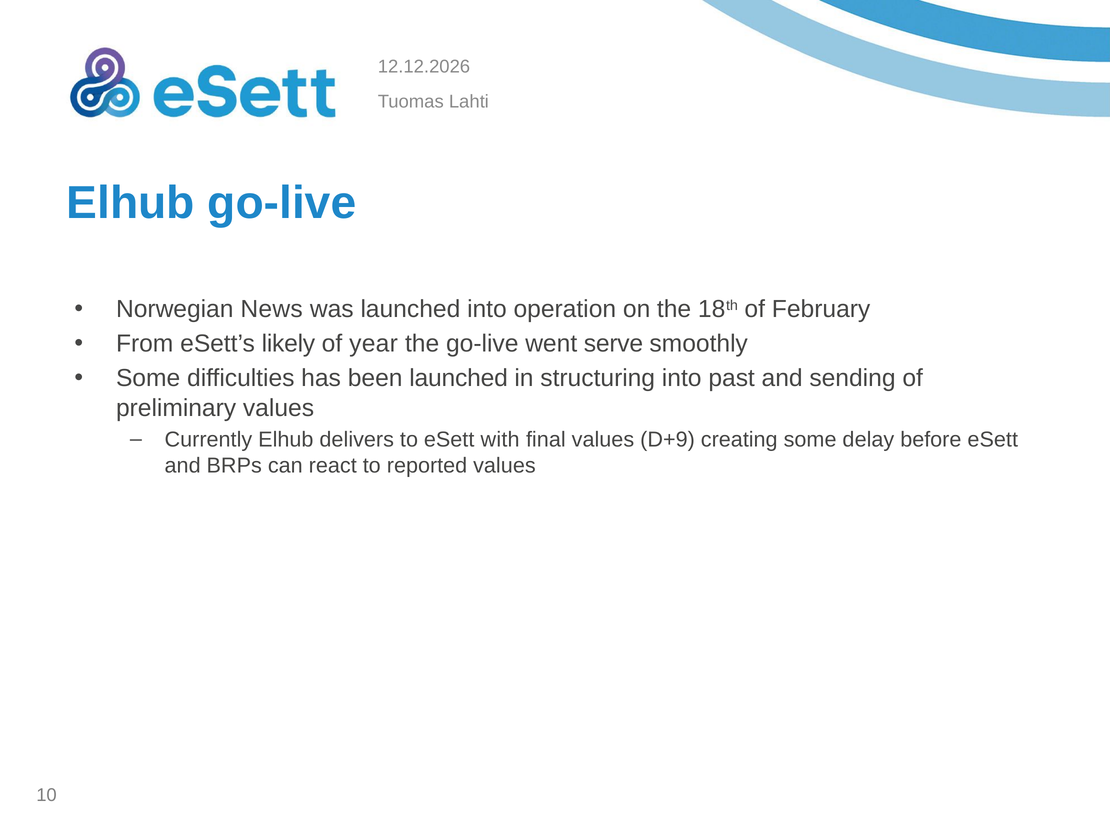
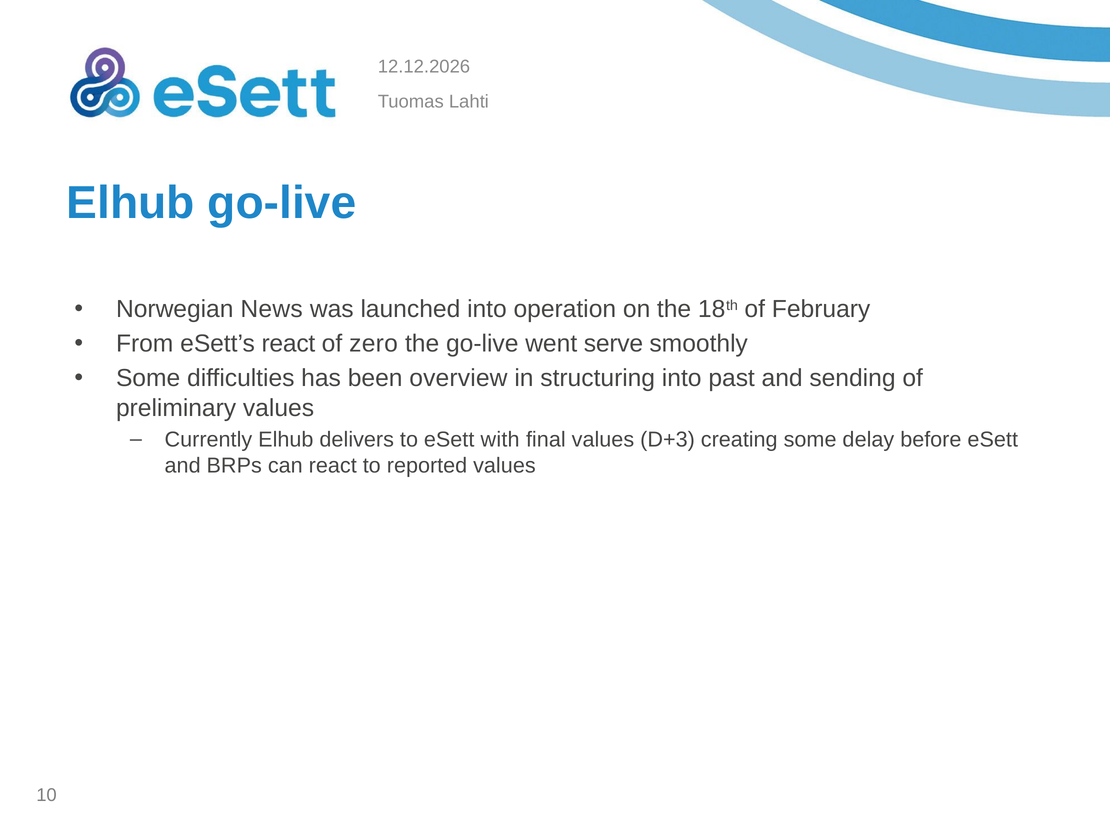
eSett’s likely: likely -> react
year: year -> zero
been launched: launched -> overview
D+9: D+9 -> D+3
